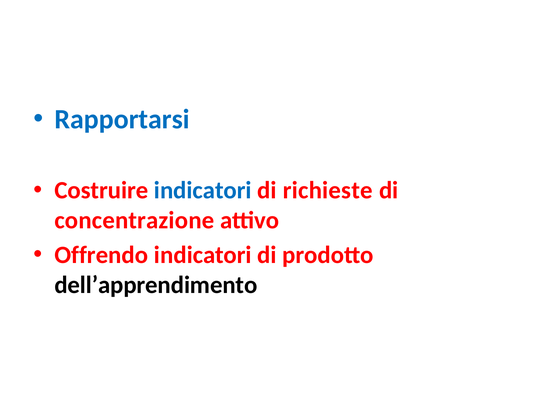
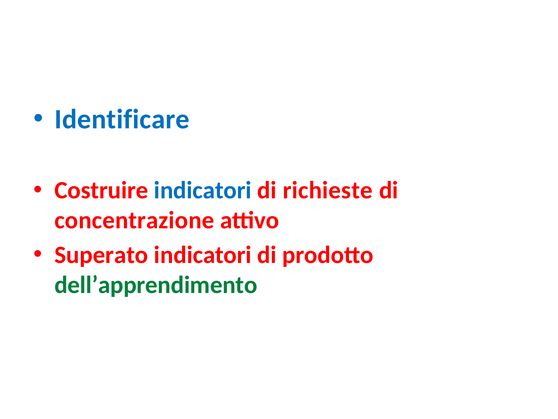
Rapportarsi: Rapportarsi -> Identificare
Offrendo: Offrendo -> Superato
dell’apprendimento colour: black -> green
